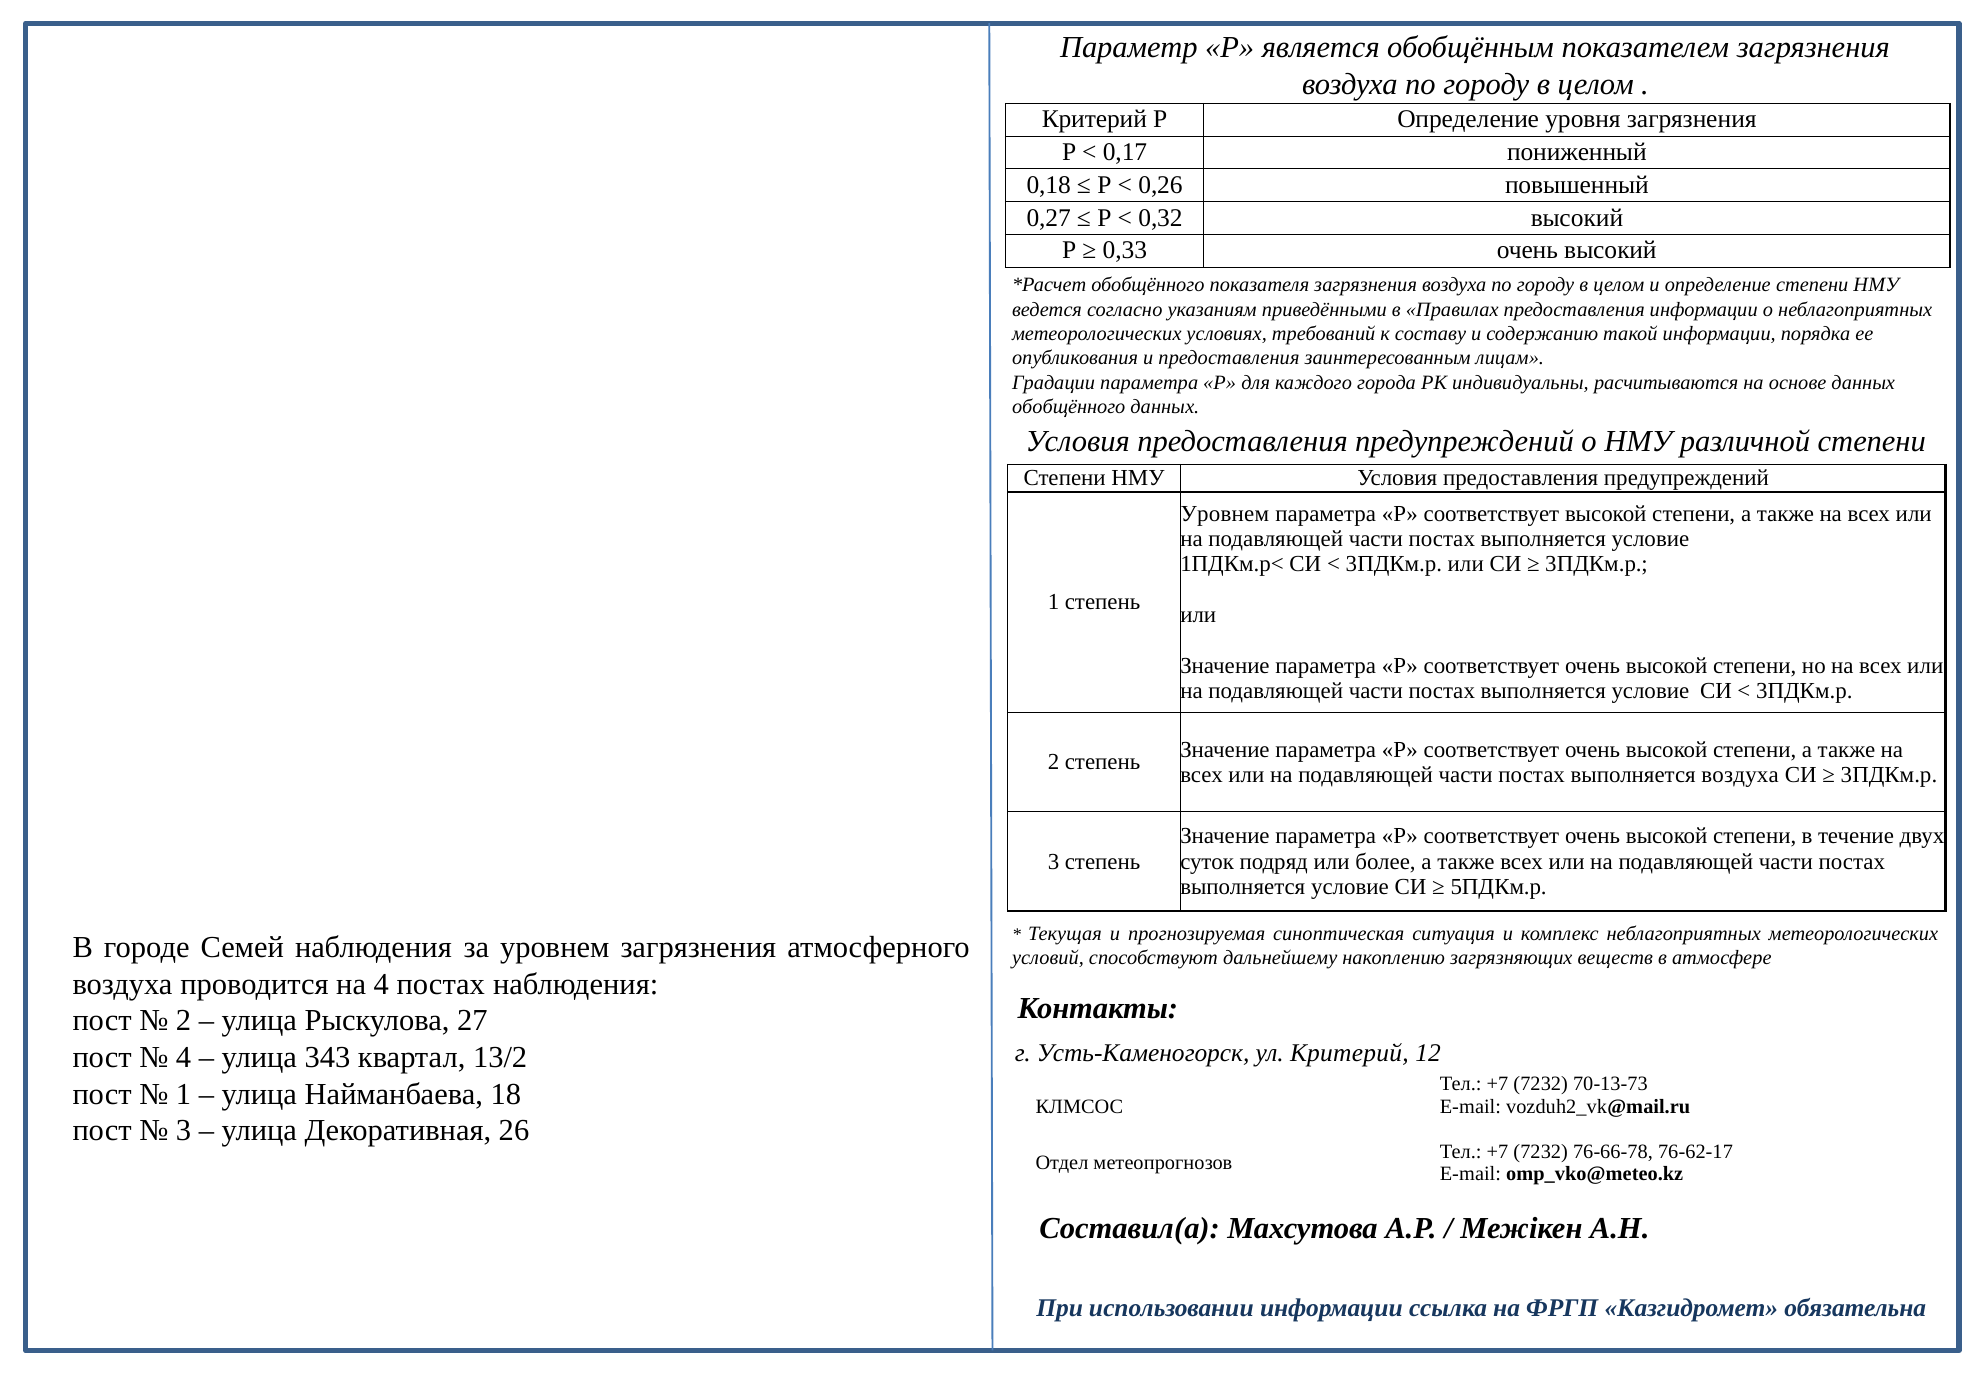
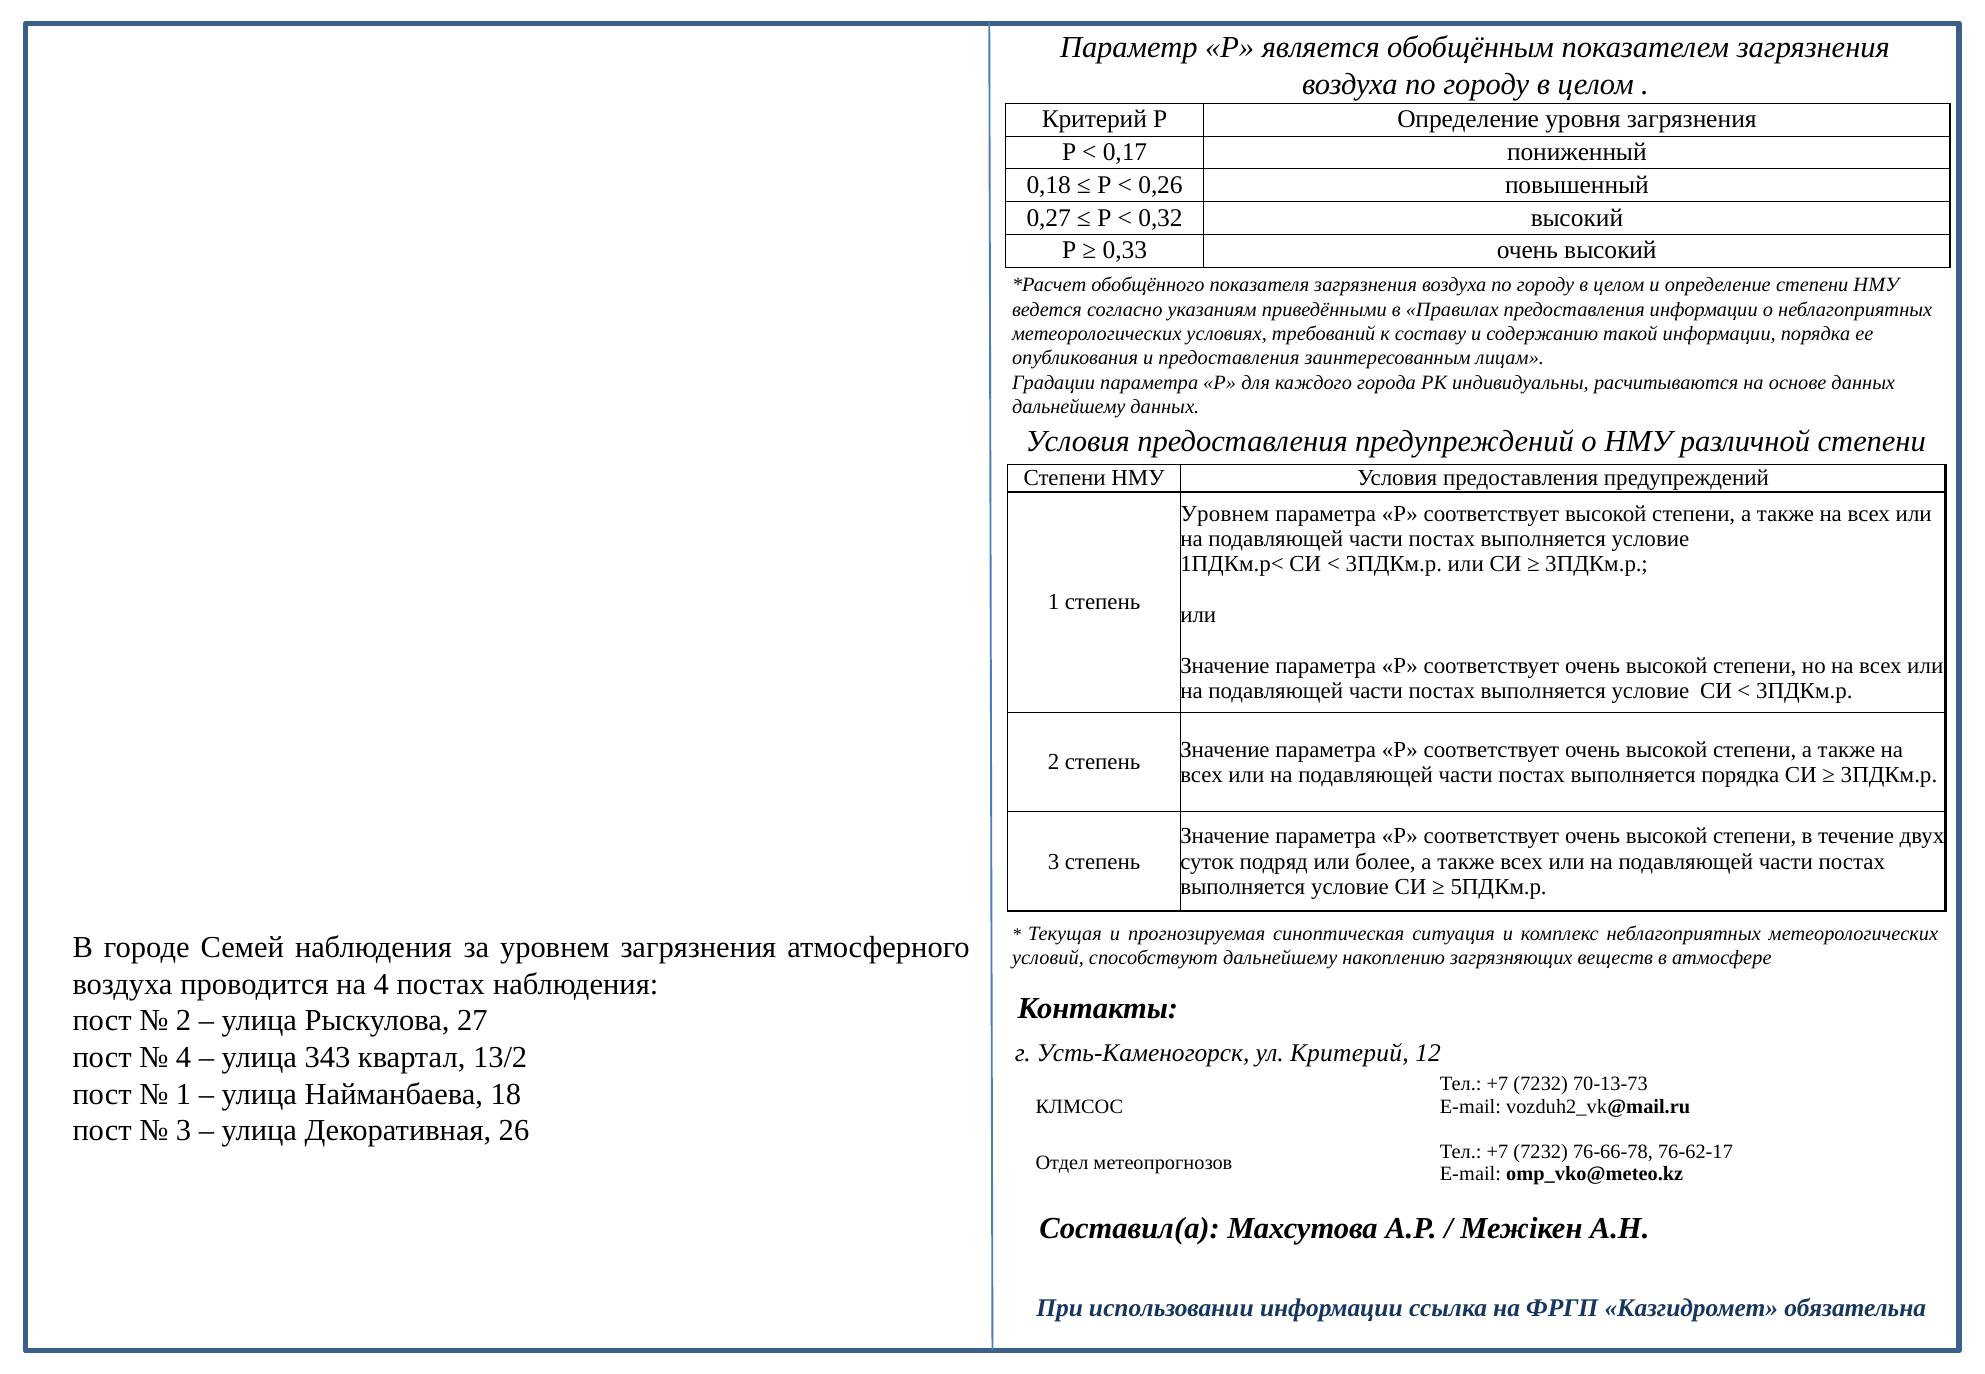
обобщённого at (1069, 407): обобщённого -> дальнейшему
выполняется воздуха: воздуха -> порядка
